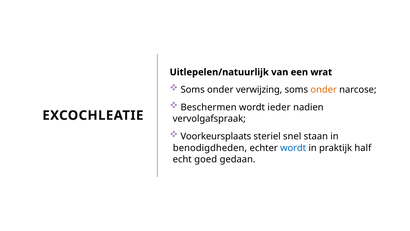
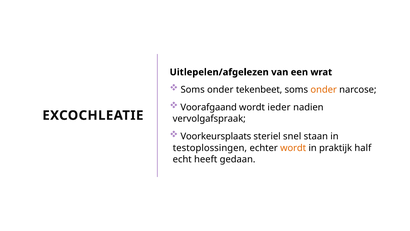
Uitlepelen/natuurlijk: Uitlepelen/natuurlijk -> Uitlepelen/afgelezen
verwijzing: verwijzing -> tekenbeet
Beschermen: Beschermen -> Voorafgaand
benodigdheden: benodigdheden -> testoplossingen
wordt at (293, 148) colour: blue -> orange
goed: goed -> heeft
